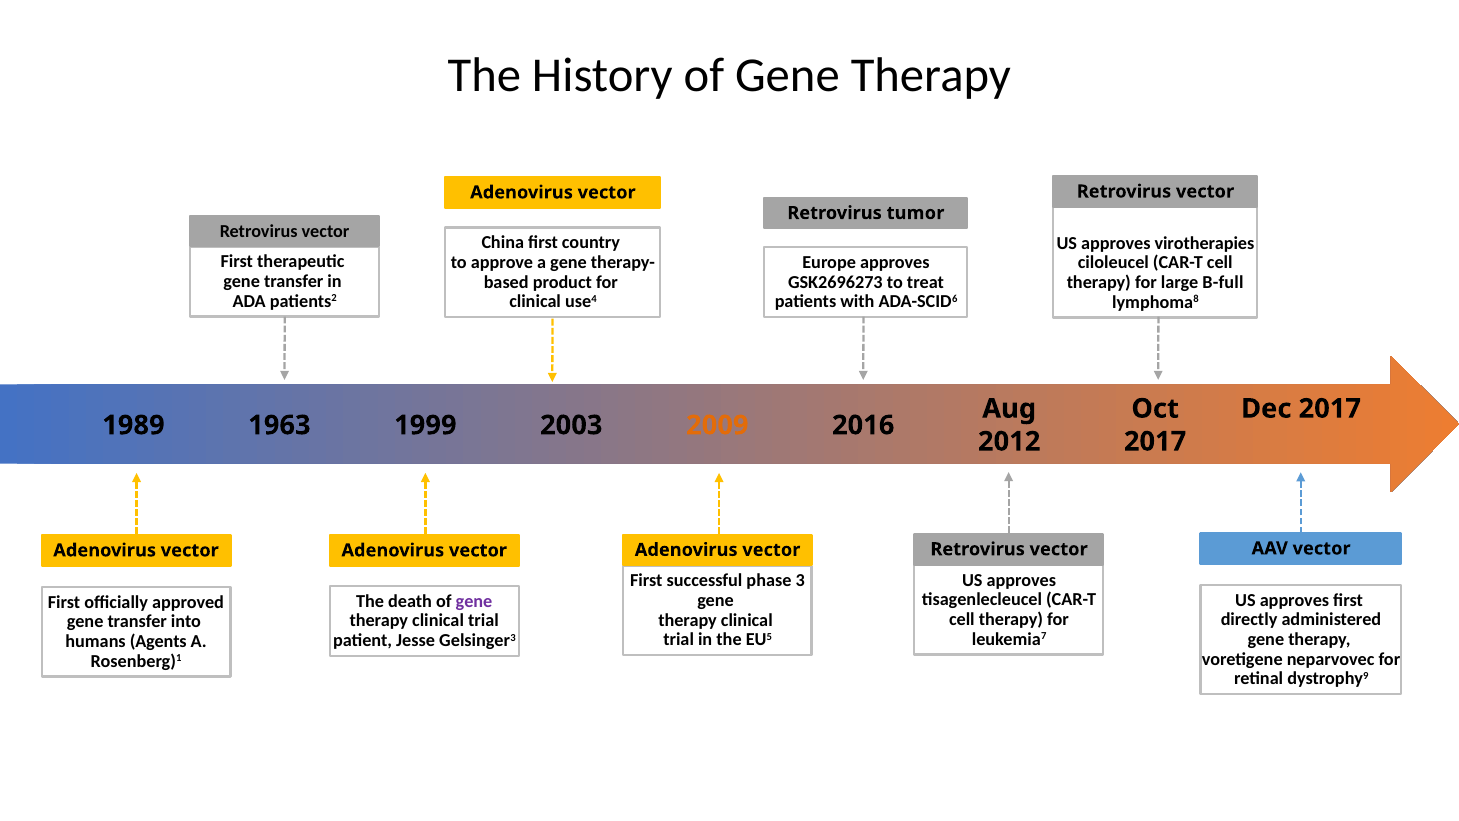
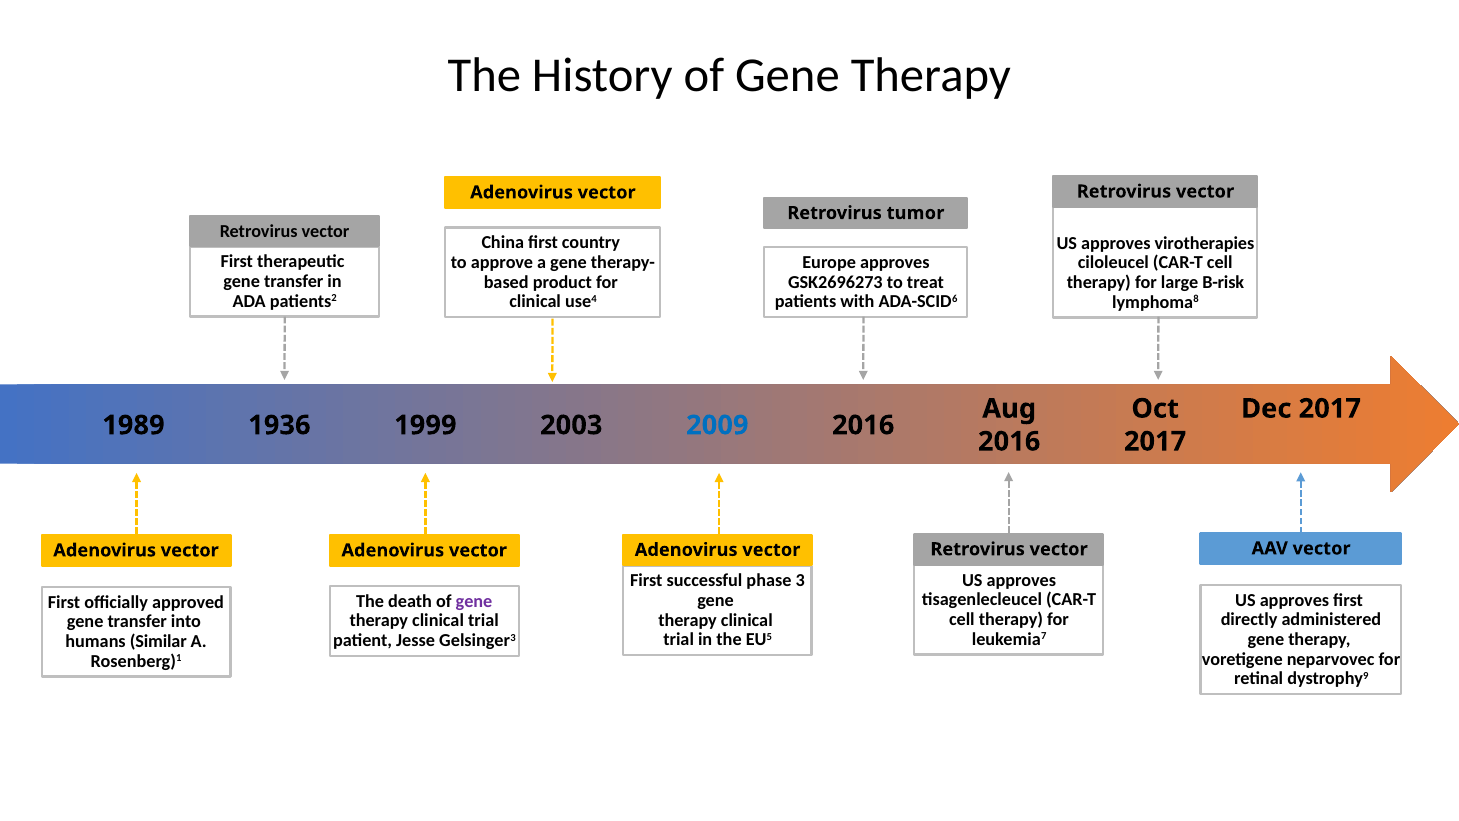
B-full: B-full -> B-risk
1963: 1963 -> 1936
2009 colour: orange -> blue
2012 at (1009, 441): 2012 -> 2016
Agents: Agents -> Similar
